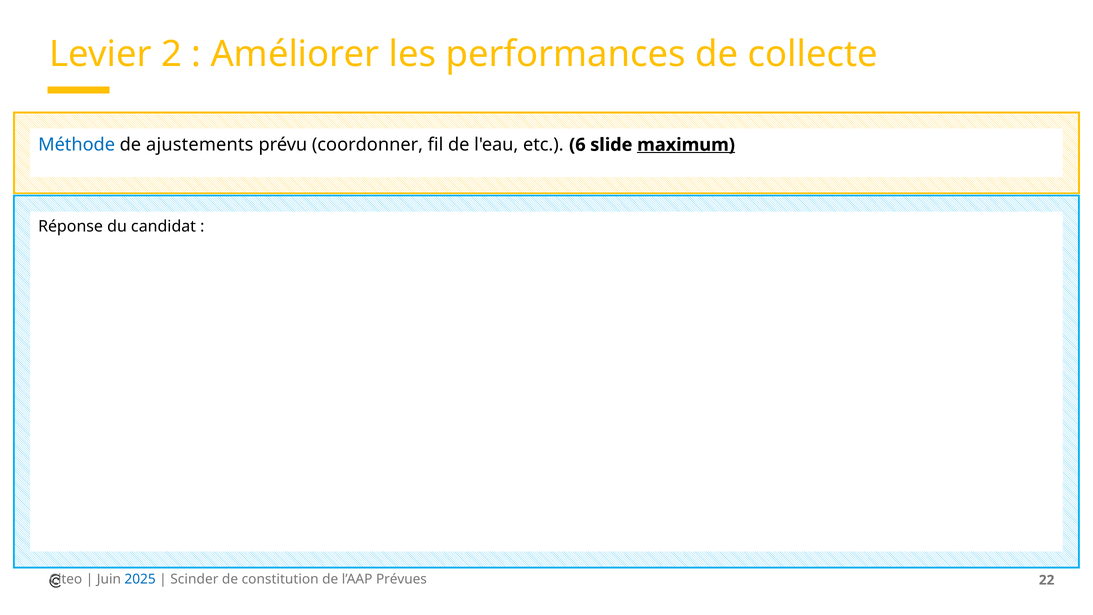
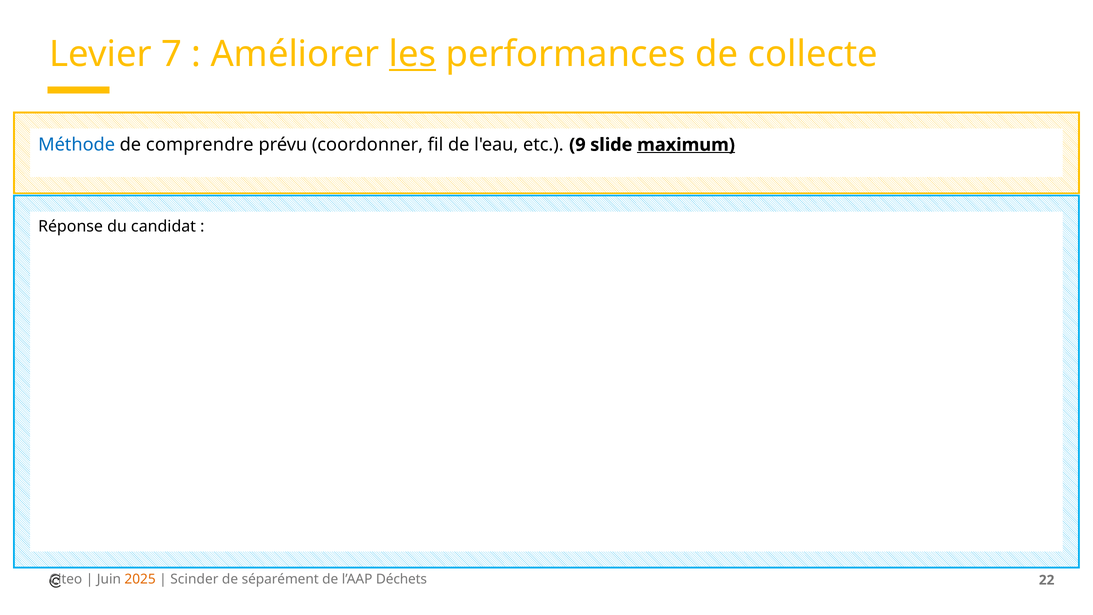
2: 2 -> 7
les underline: none -> present
ajustements: ajustements -> comprendre
6: 6 -> 9
2025 colour: blue -> orange
constitution: constitution -> séparément
Prévues: Prévues -> Déchets
